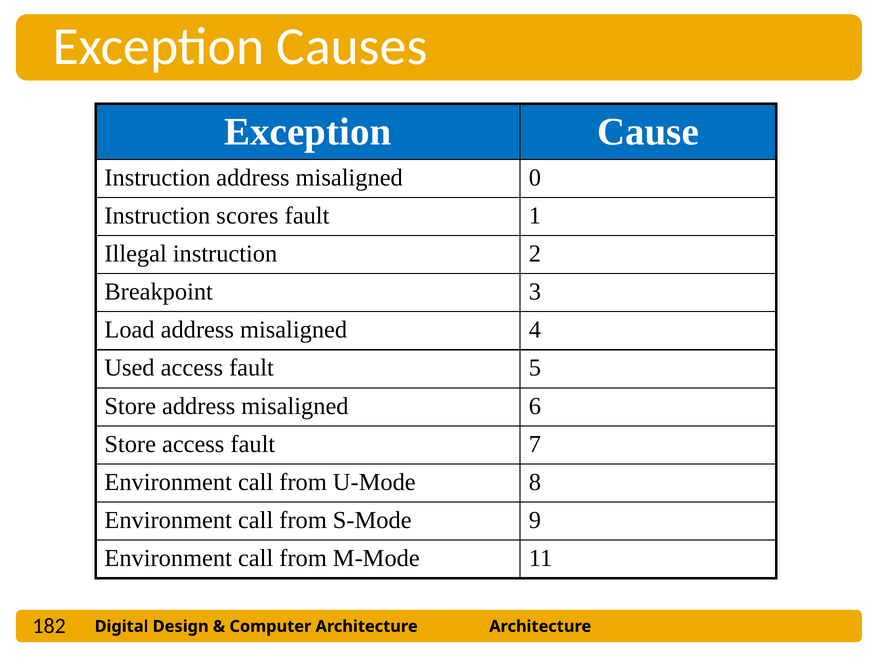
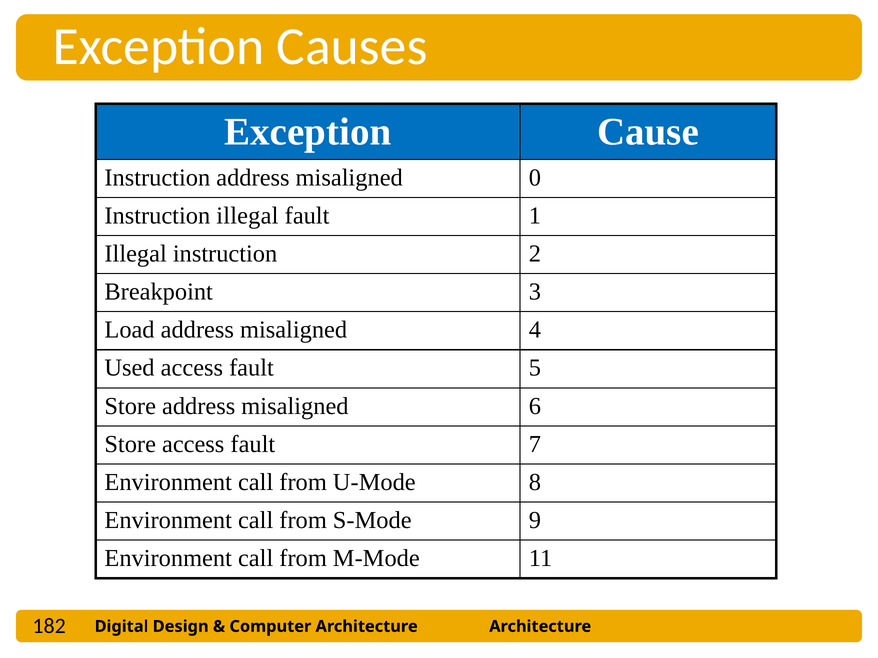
Instruction scores: scores -> illegal
